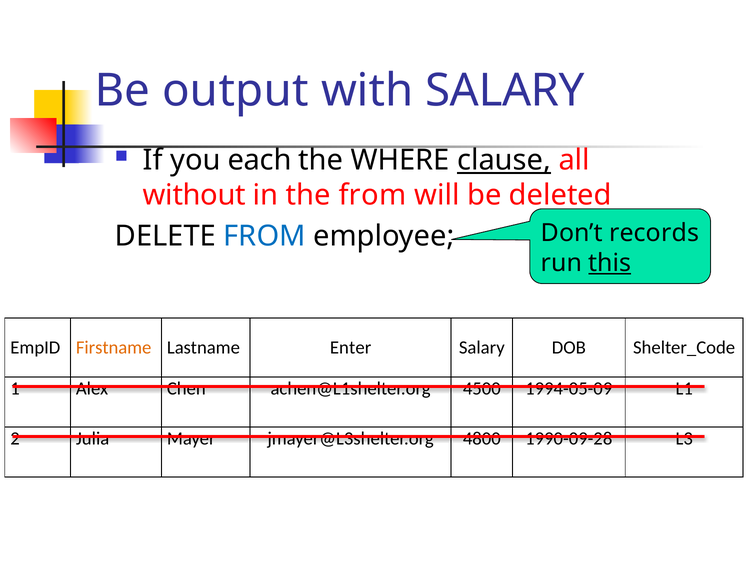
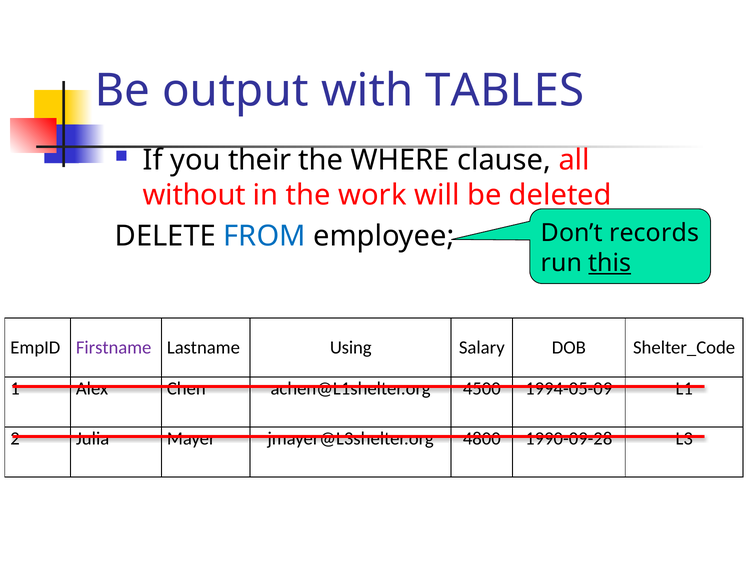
with SALARY: SALARY -> TABLES
each: each -> their
clause underline: present -> none
the from: from -> work
Firstname colour: orange -> purple
Enter: Enter -> Using
